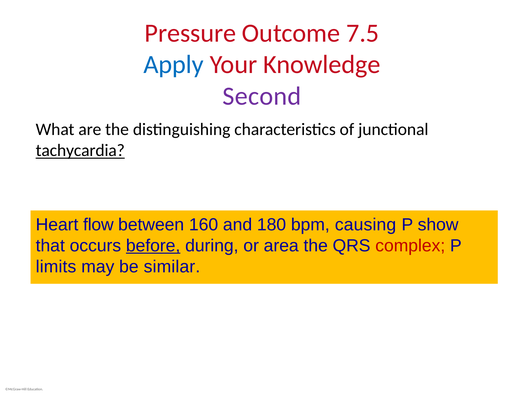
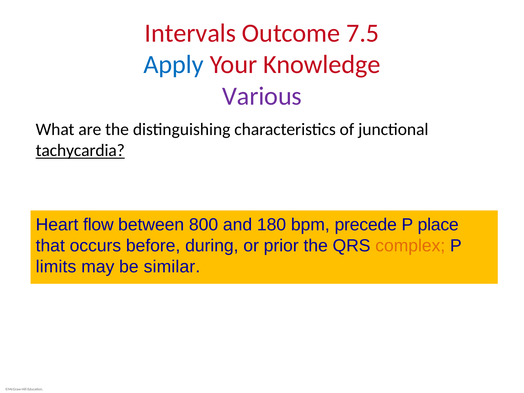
Pressure: Pressure -> Intervals
Second: Second -> Various
160: 160 -> 800
causing: causing -> precede
show: show -> place
before underline: present -> none
area: area -> prior
complex colour: red -> orange
